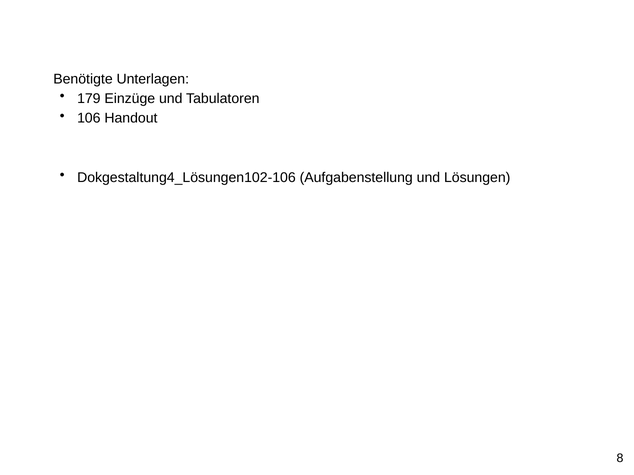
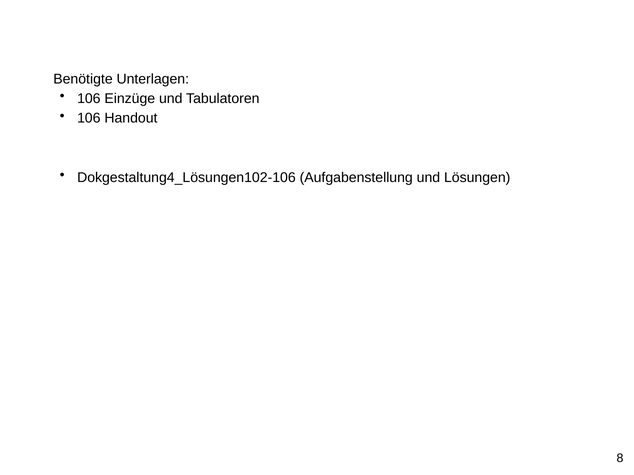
179 at (89, 99): 179 -> 106
